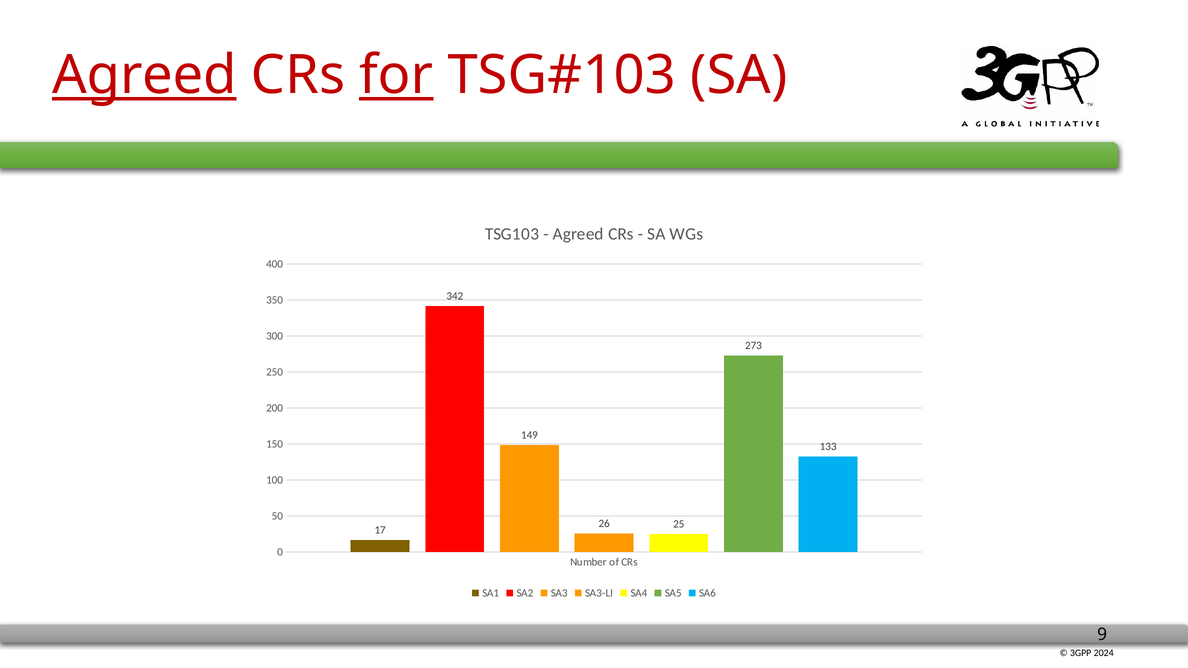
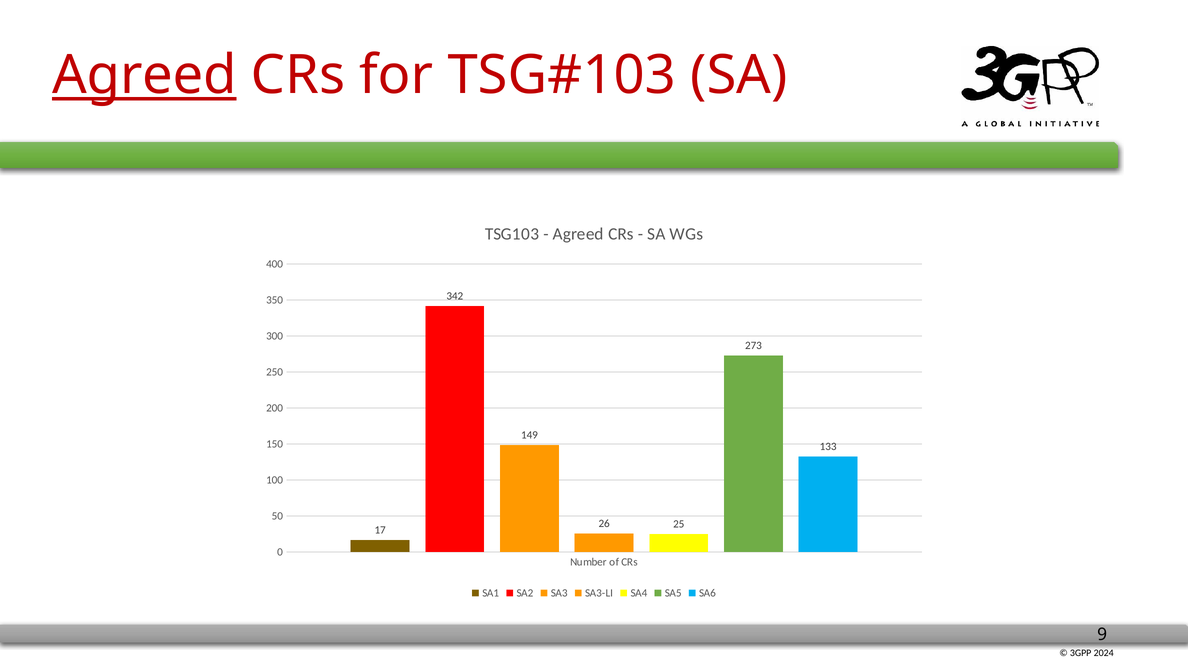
for underline: present -> none
